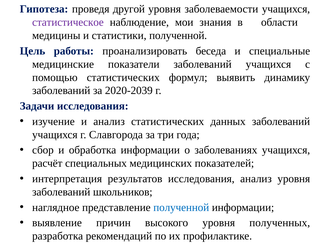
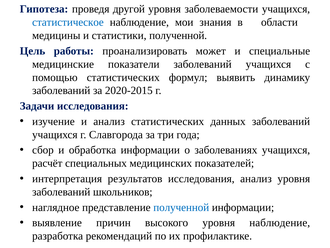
статистическое colour: purple -> blue
беседа: беседа -> может
2020-2039: 2020-2039 -> 2020-2015
уровня полученных: полученных -> наблюдение
